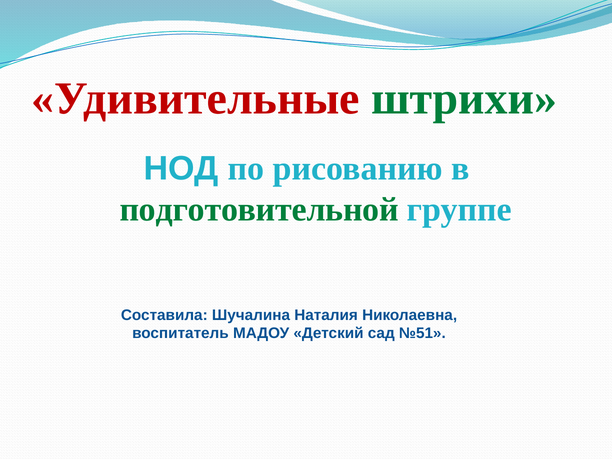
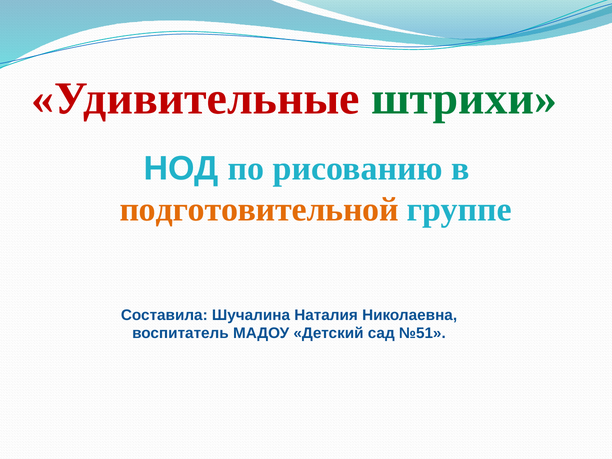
подготовительной colour: green -> orange
